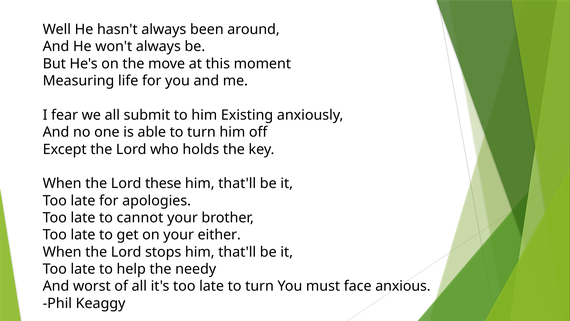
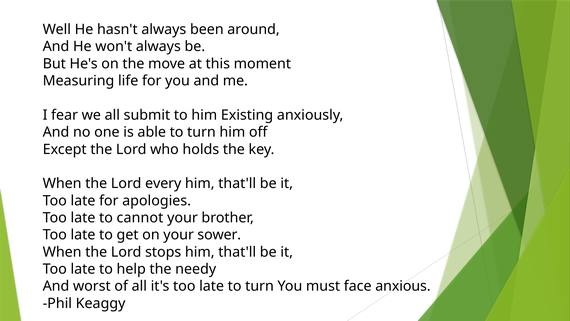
these: these -> every
either: either -> sower
